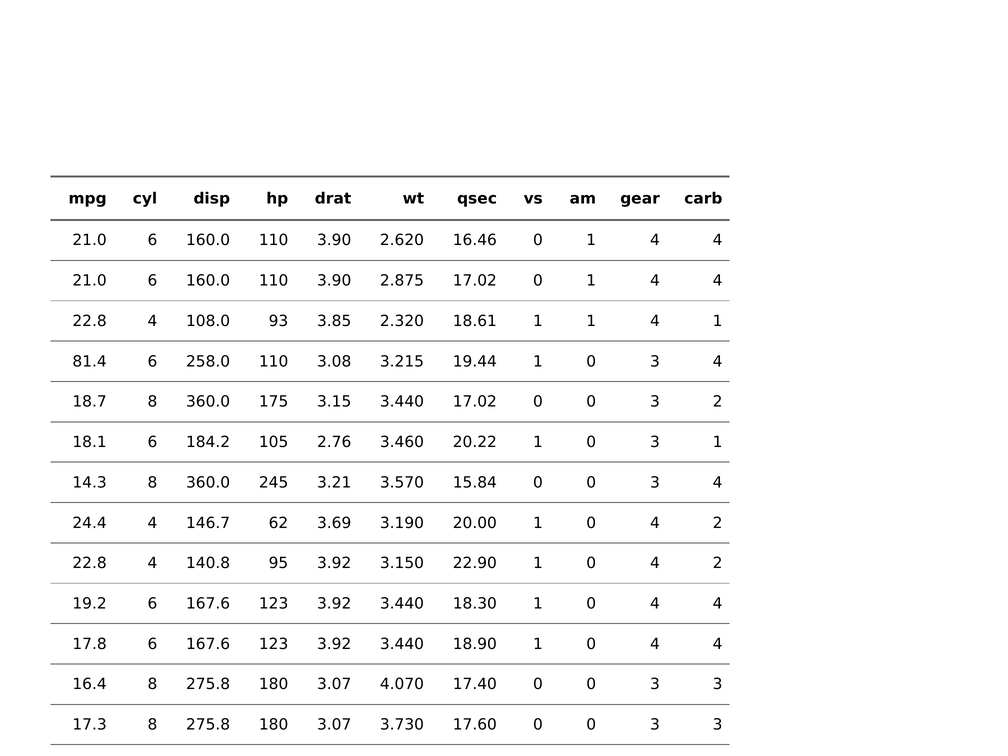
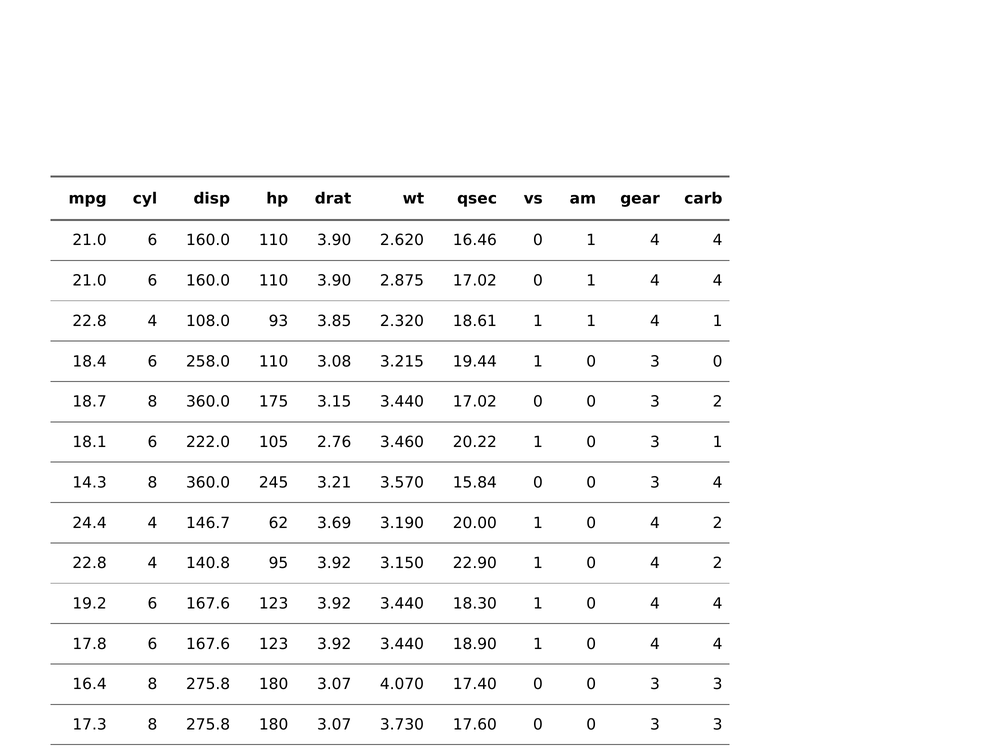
81.4: 81.4 -> 18.4
1 0 3 4: 4 -> 0
184.2: 184.2 -> 222.0
